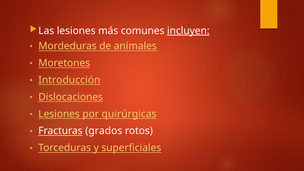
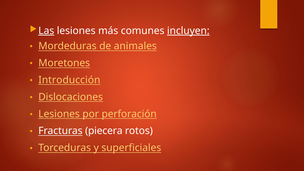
Las underline: none -> present
quirúrgicas: quirúrgicas -> perforación
grados: grados -> piecera
